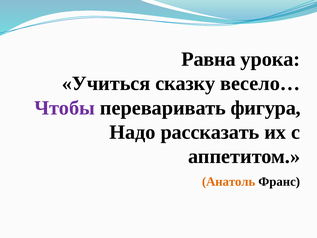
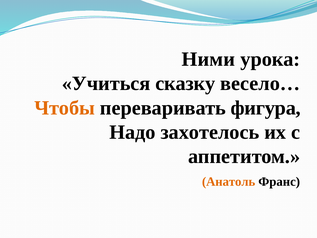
Равна: Равна -> Ними
Чтобы colour: purple -> orange
рассказать: рассказать -> захотелось
